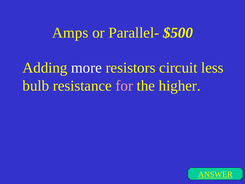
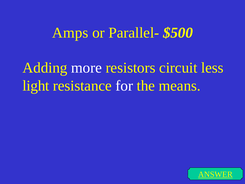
bulb: bulb -> light
for colour: pink -> white
higher: higher -> means
